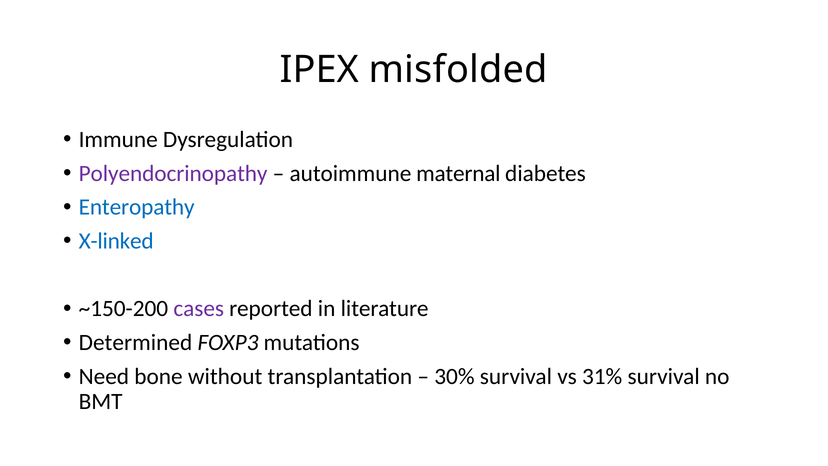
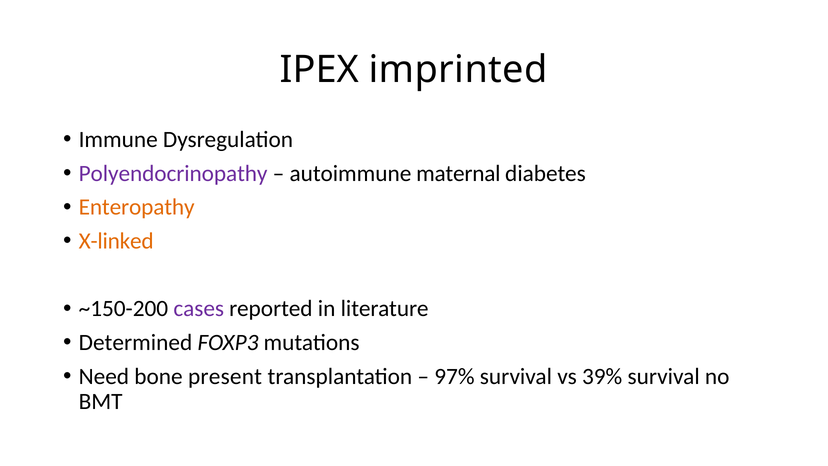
misfolded: misfolded -> imprinted
Enteropathy colour: blue -> orange
X-linked colour: blue -> orange
without: without -> present
30%: 30% -> 97%
31%: 31% -> 39%
